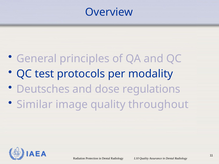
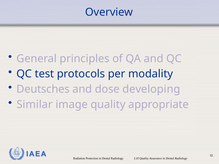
regulations: regulations -> developing
throughout: throughout -> appropriate
